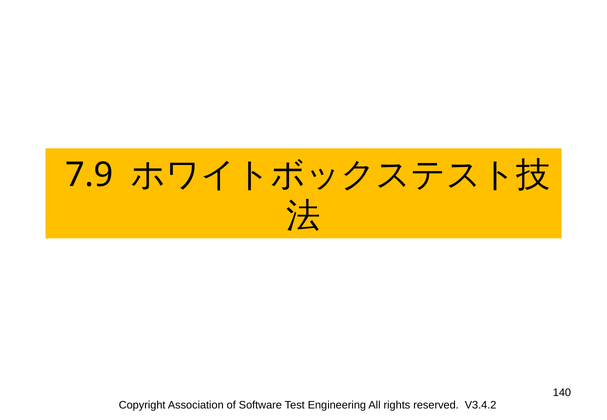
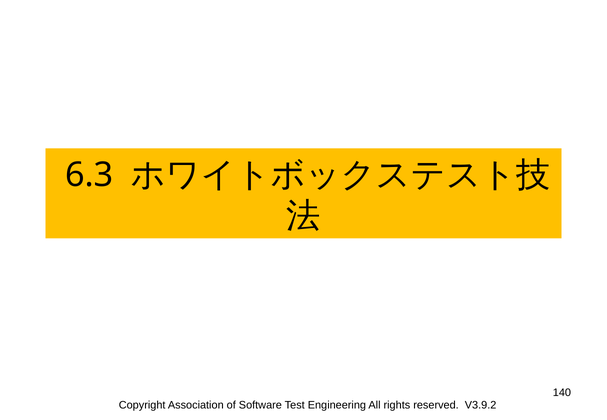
7.9: 7.9 -> 6.3
V3.4.2: V3.4.2 -> V3.9.2
